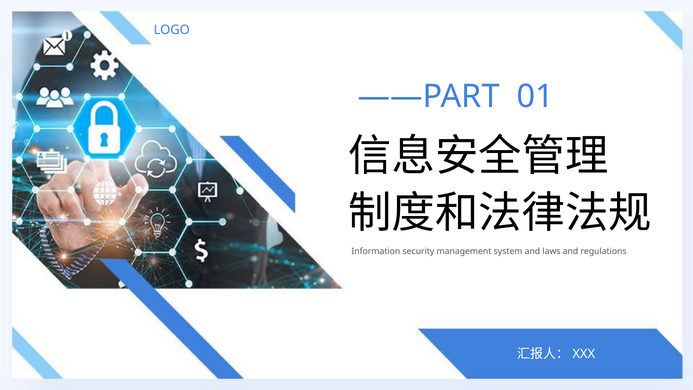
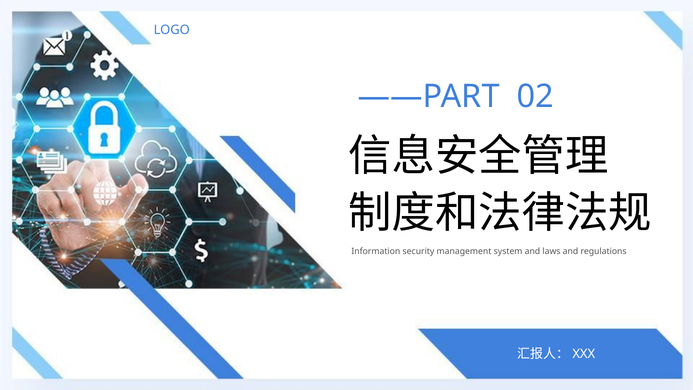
01: 01 -> 02
